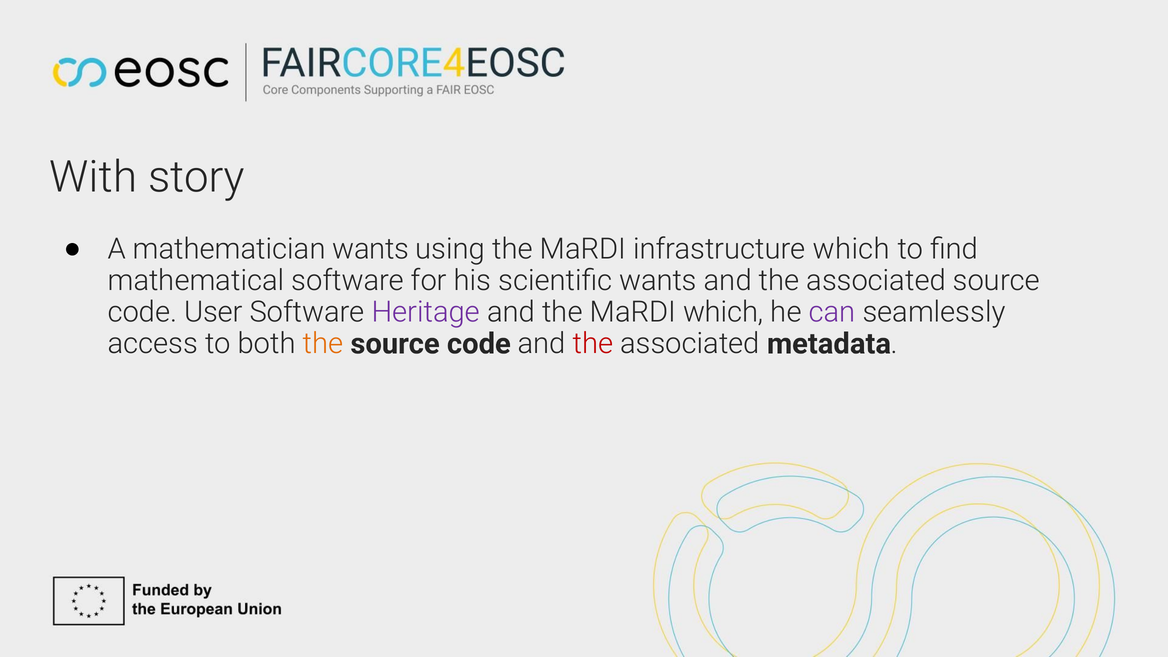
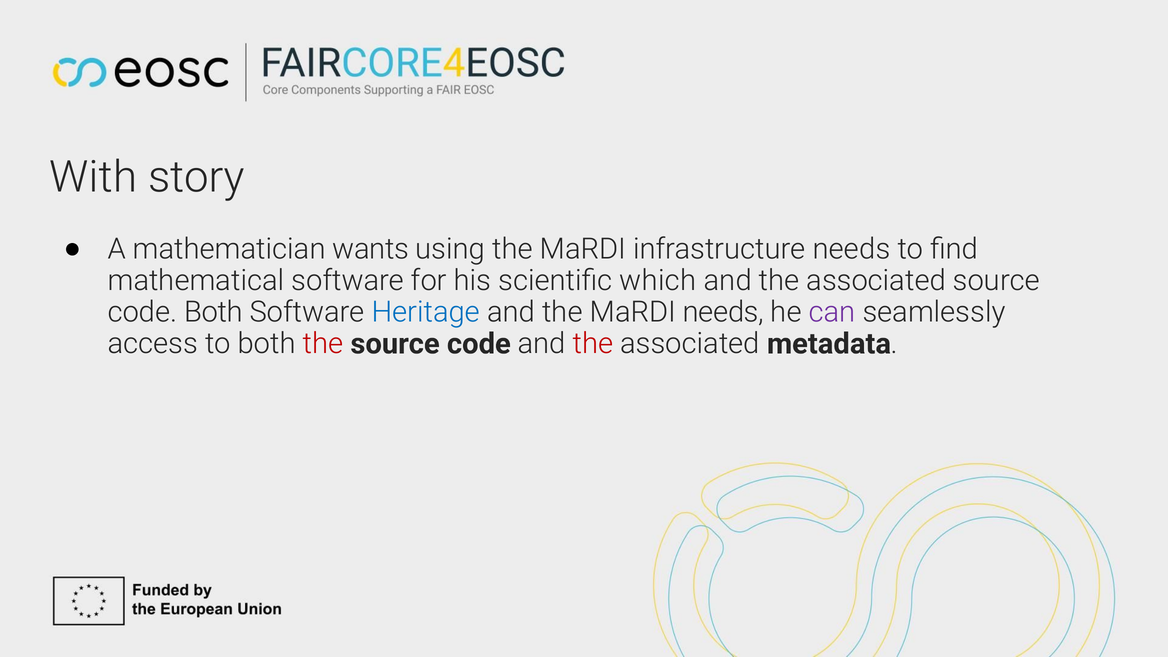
infrastructure which: which -> needs
scientific wants: wants -> which
code User: User -> Both
Heritage colour: purple -> blue
MaRDI which: which -> needs
the at (323, 344) colour: orange -> red
